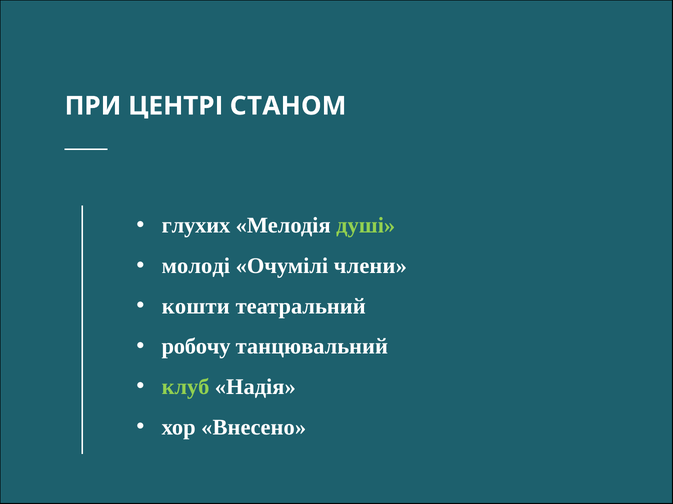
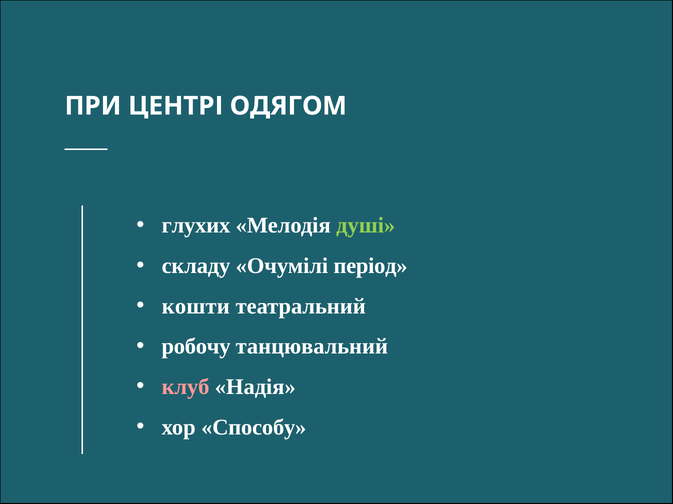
СТАНОМ: СТАНОМ -> ОДЯГОМ
молоді: молоді -> складу
члени: члени -> період
клуб colour: light green -> pink
Внесено: Внесено -> Способу
